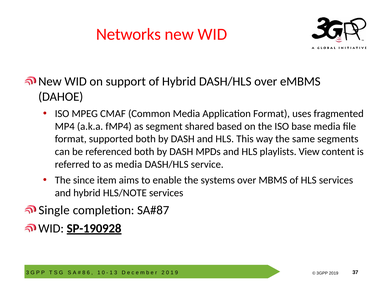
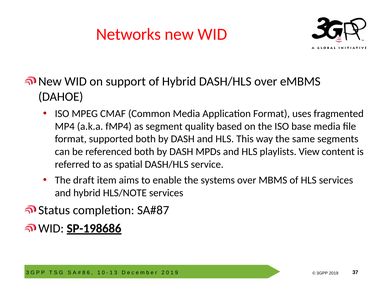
shared: shared -> quality
as media: media -> spatial
since: since -> draft
Single: Single -> Status
SP-190928: SP-190928 -> SP-198686
